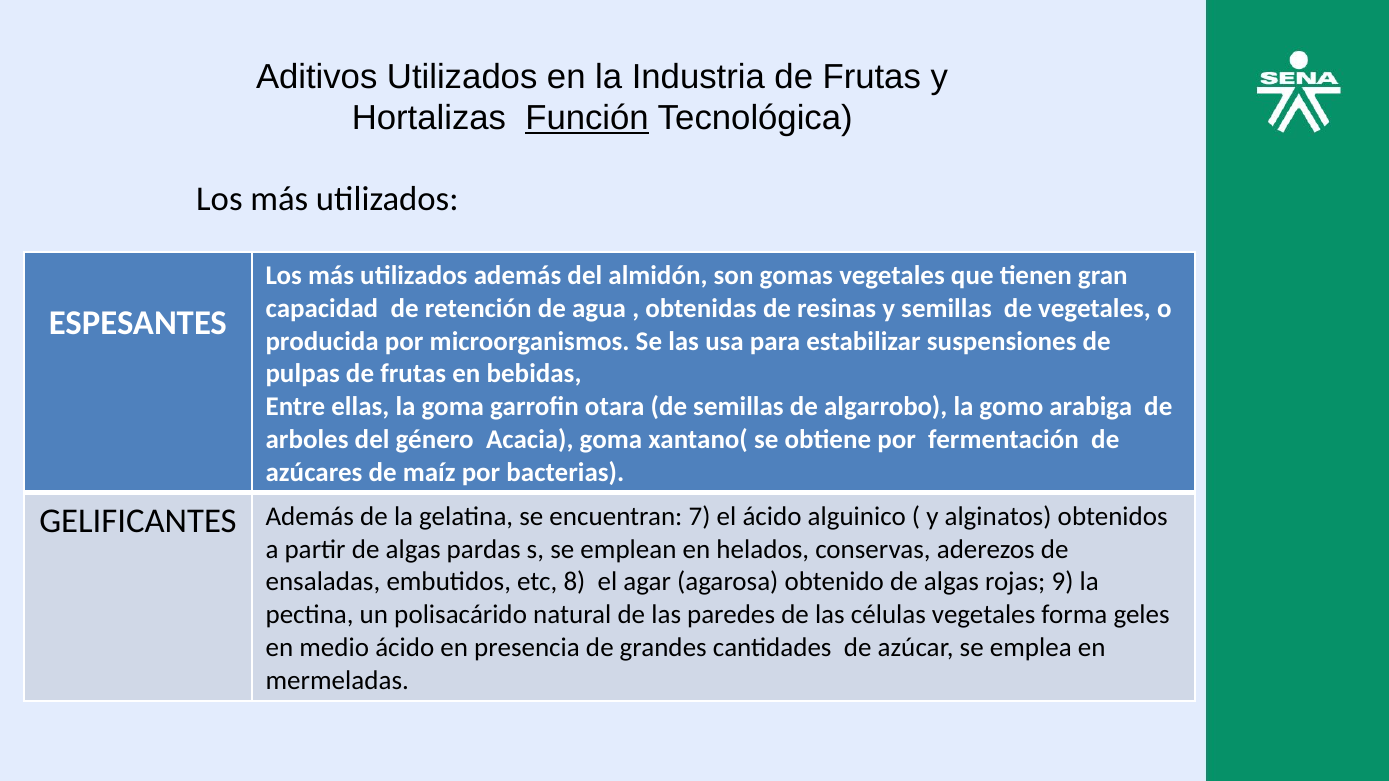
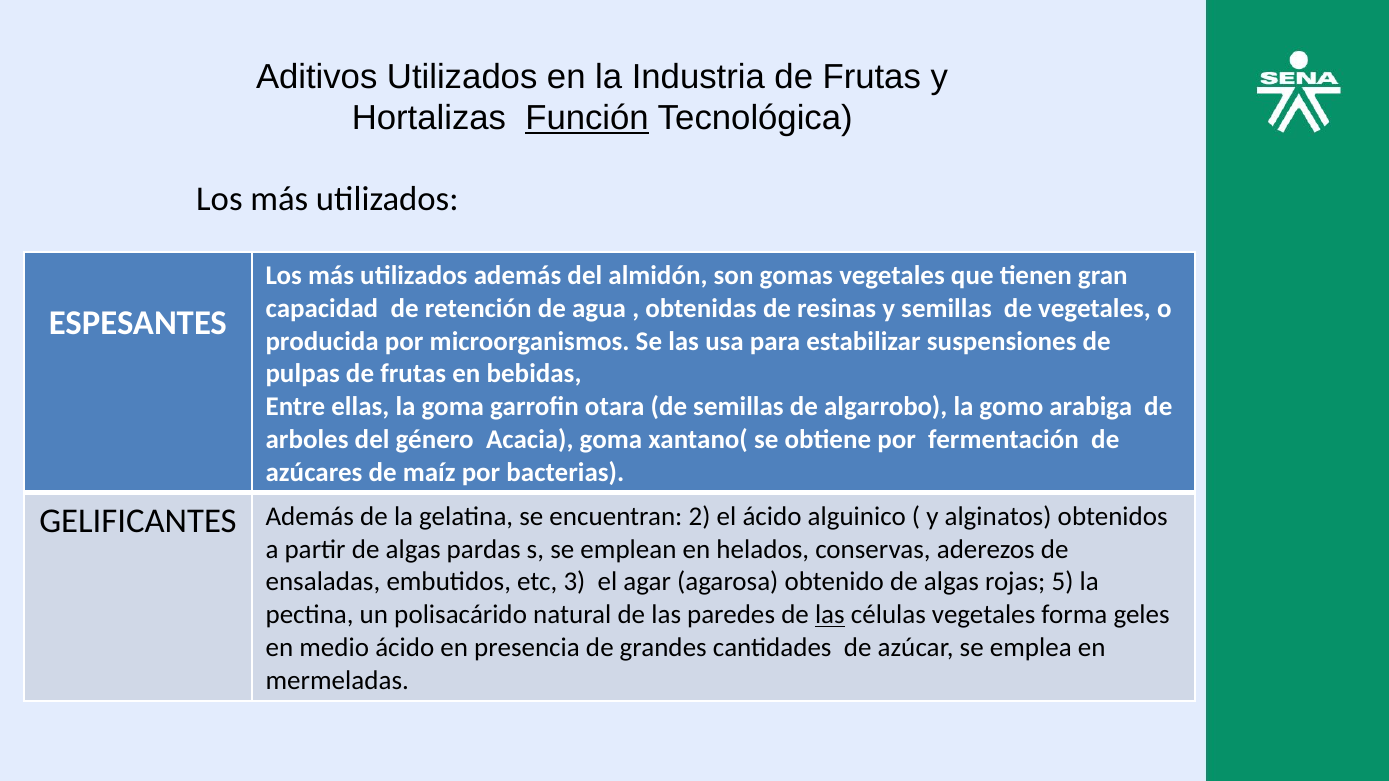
7: 7 -> 2
8: 8 -> 3
9: 9 -> 5
las at (830, 615) underline: none -> present
